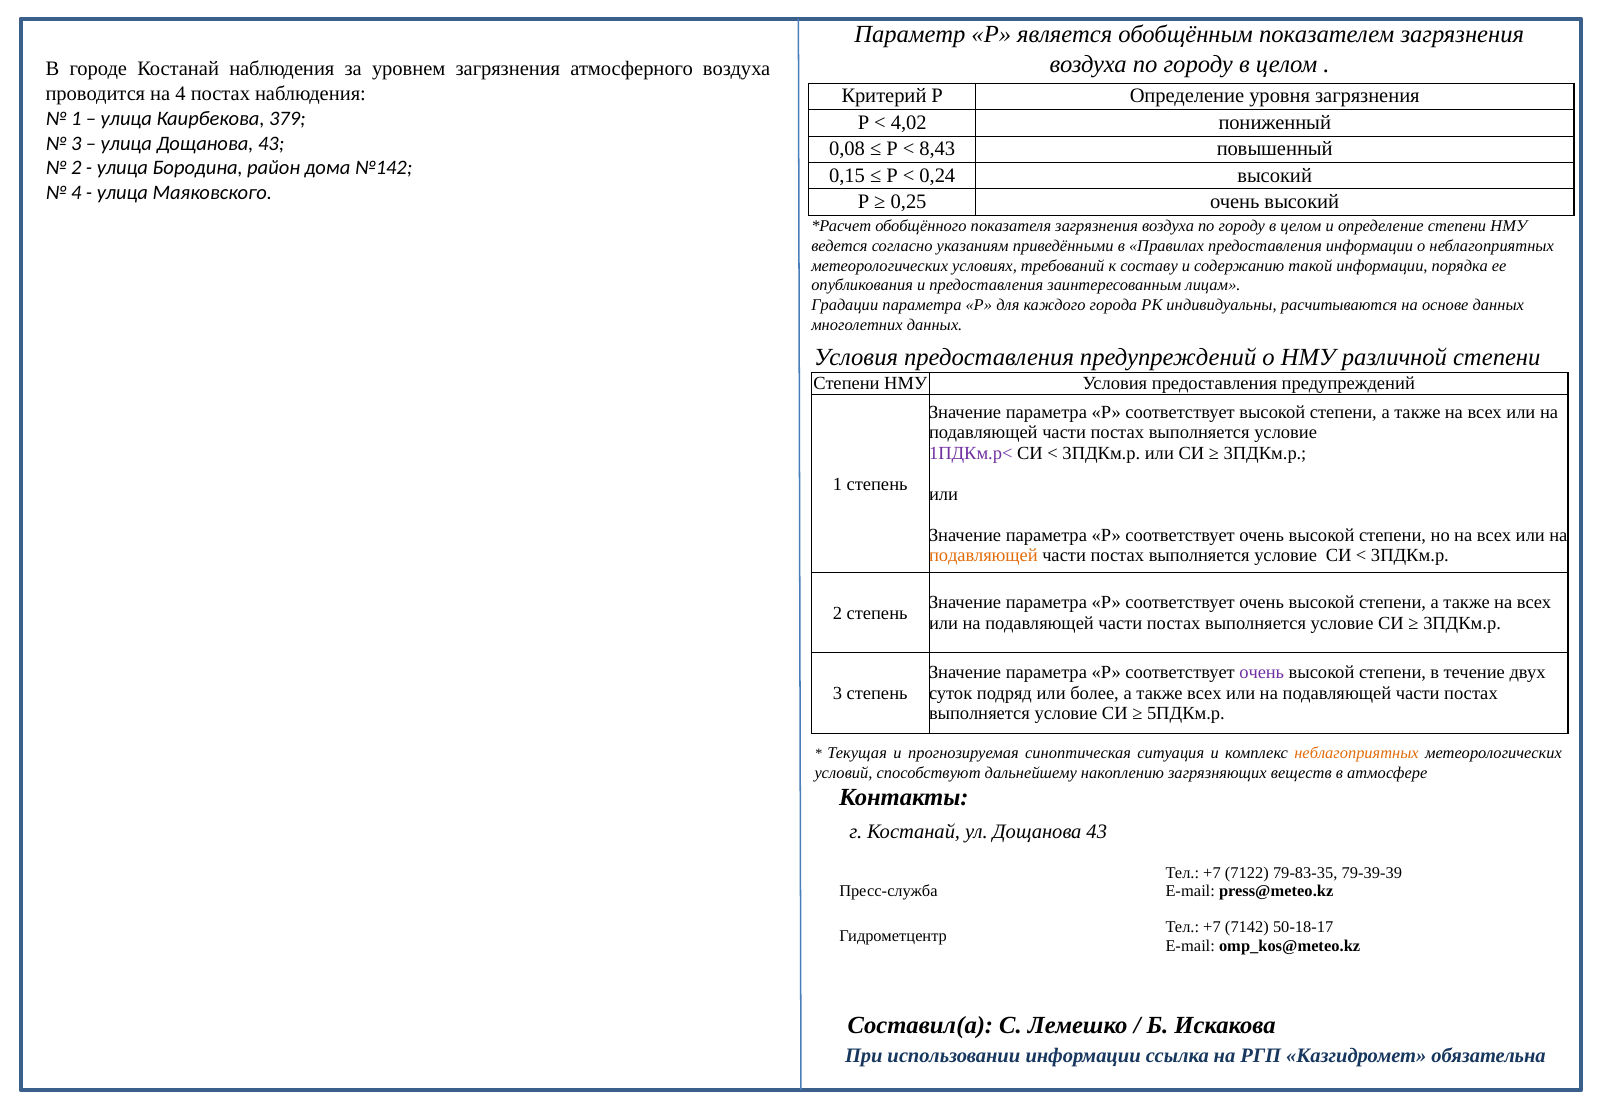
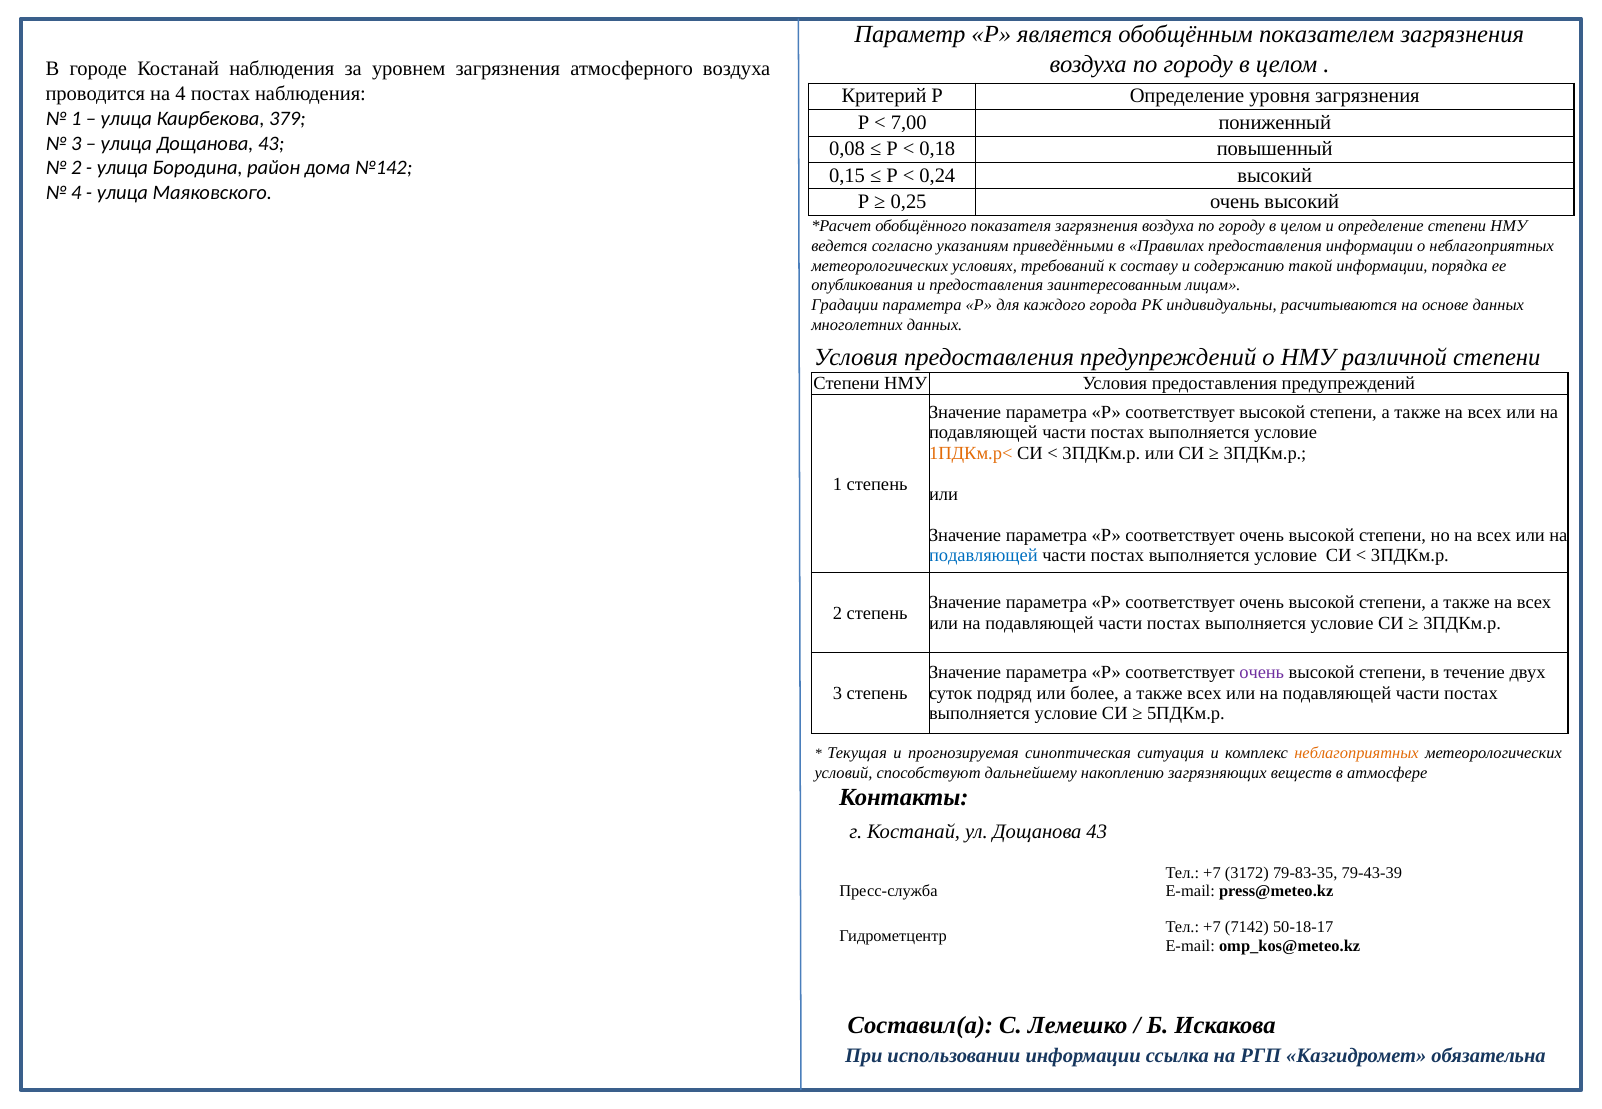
4,02: 4,02 -> 7,00
8,43: 8,43 -> 0,18
1ПДКм.р< colour: purple -> orange
подавляющей at (983, 556) colour: orange -> blue
7122: 7122 -> 3172
79-39-39: 79-39-39 -> 79-43-39
